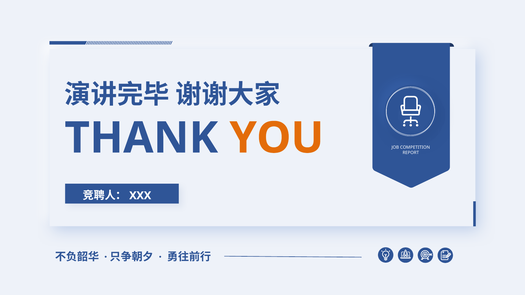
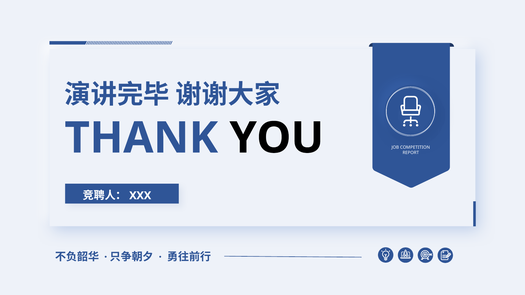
YOU colour: orange -> black
